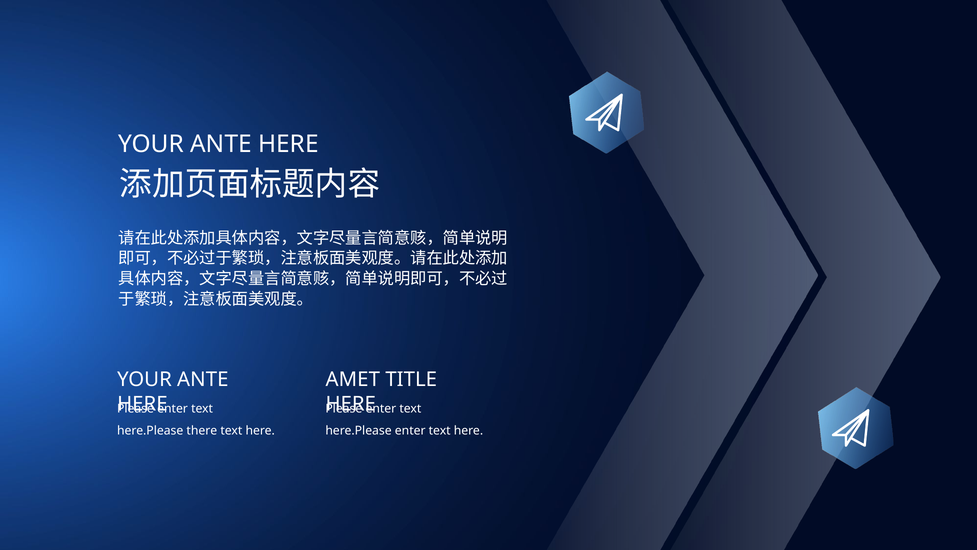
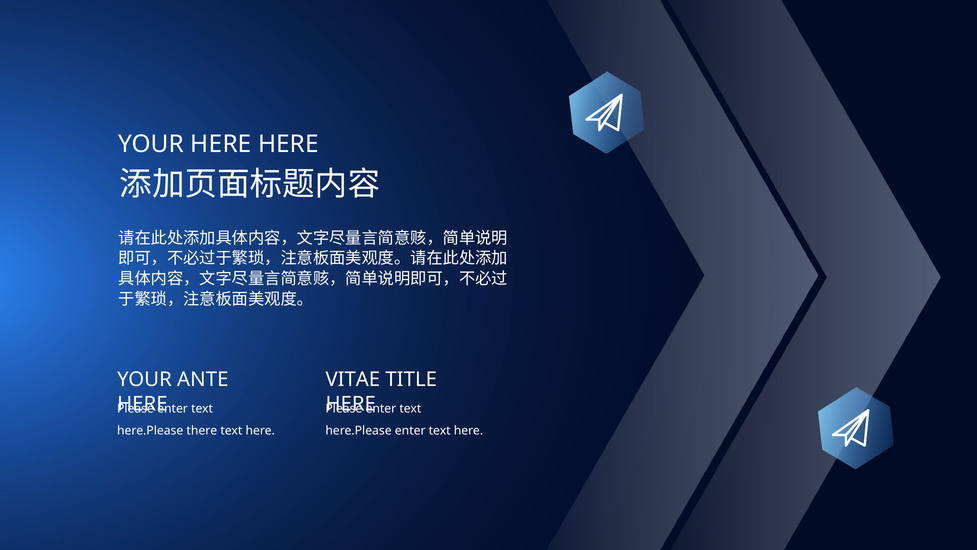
ANTE at (221, 144): ANTE -> HERE
AMET: AMET -> VITAE
